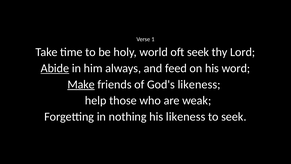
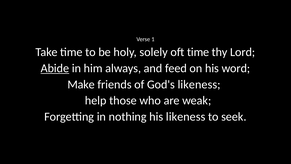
world: world -> solely
oft seek: seek -> time
Make underline: present -> none
